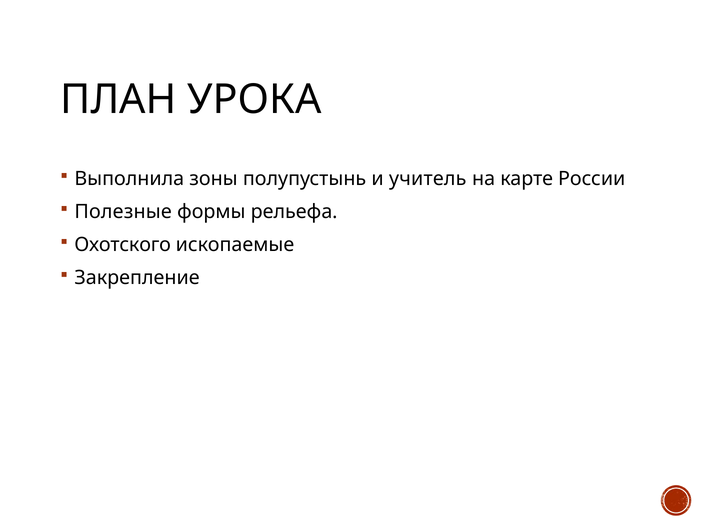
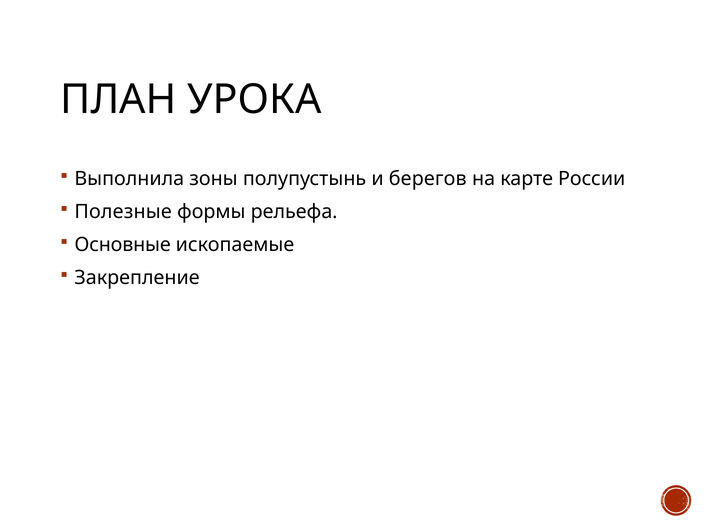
учитель: учитель -> берегов
Охотского: Охотского -> Основные
